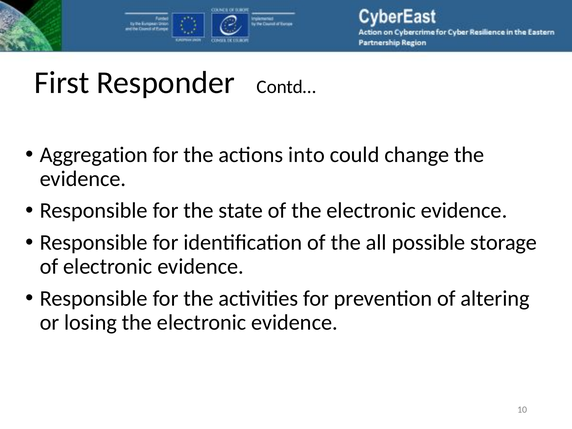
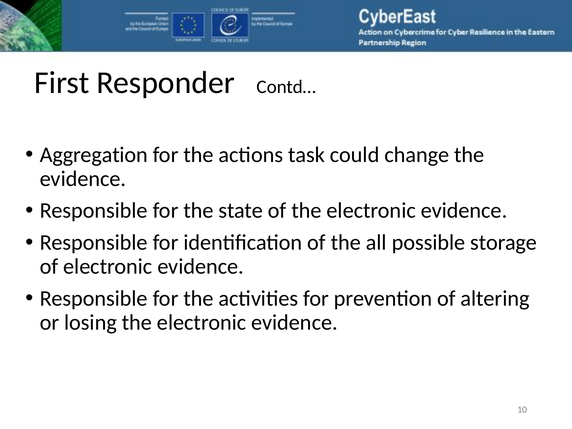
into: into -> task
